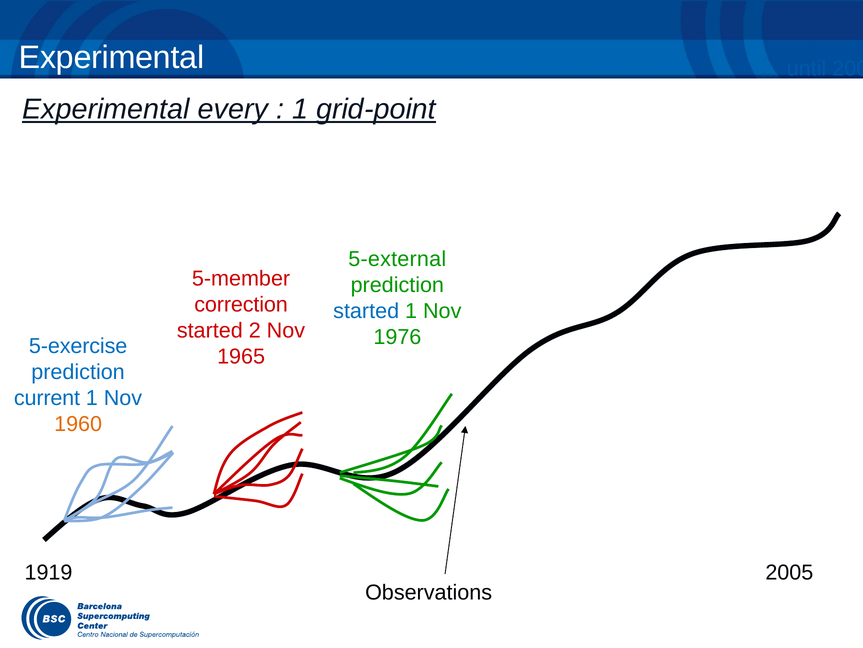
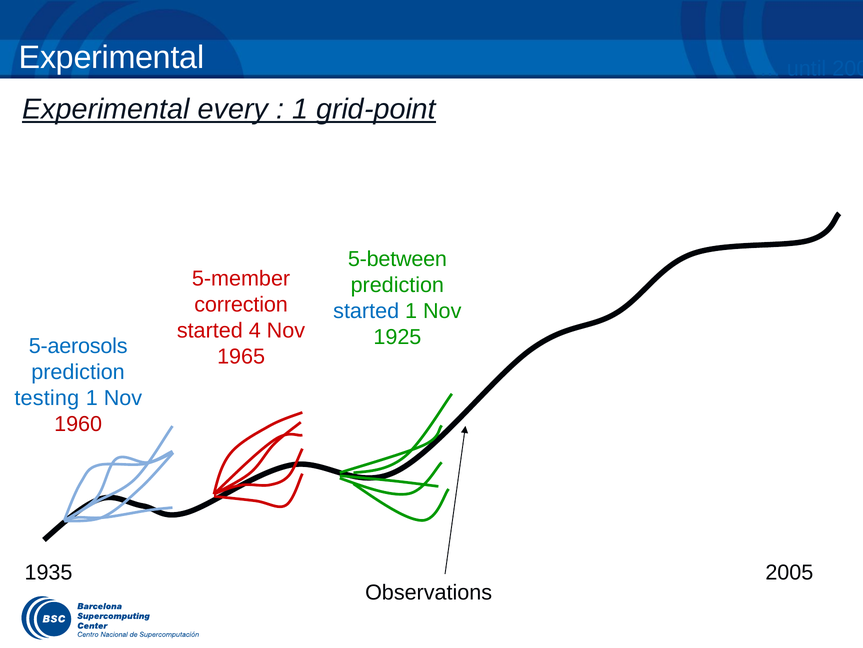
5-external: 5-external -> 5-between
2: 2 -> 4
1976: 1976 -> 1925
5-exercise: 5-exercise -> 5-aerosols
current: current -> testing
1960 colour: orange -> red
1919: 1919 -> 1935
